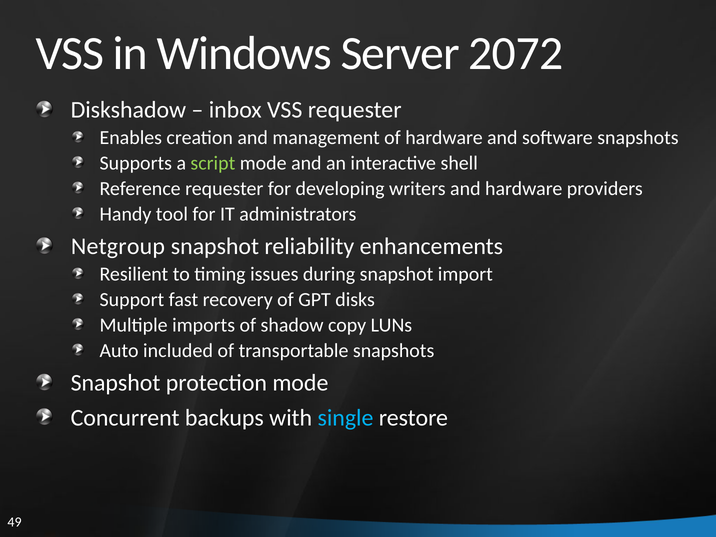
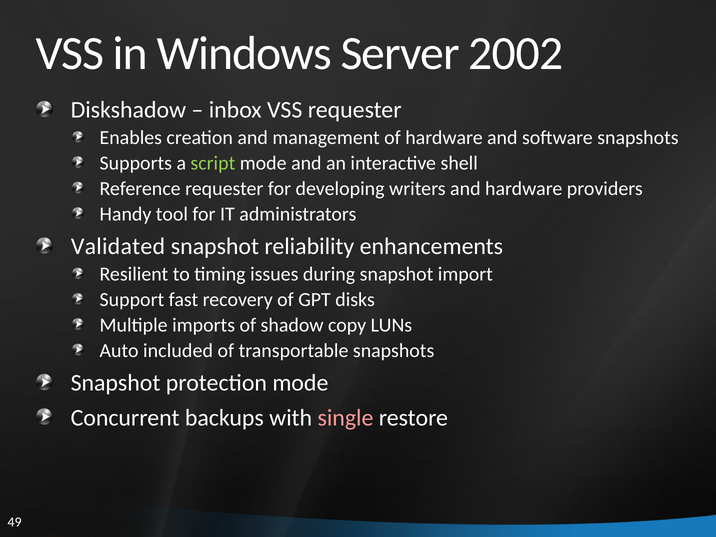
2072: 2072 -> 2002
Netgroup: Netgroup -> Validated
single colour: light blue -> pink
